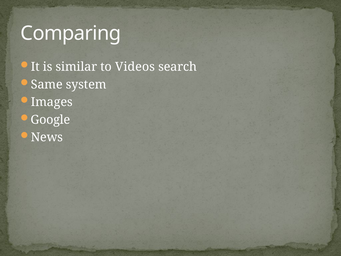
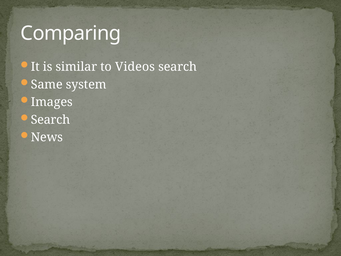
Google at (50, 120): Google -> Search
